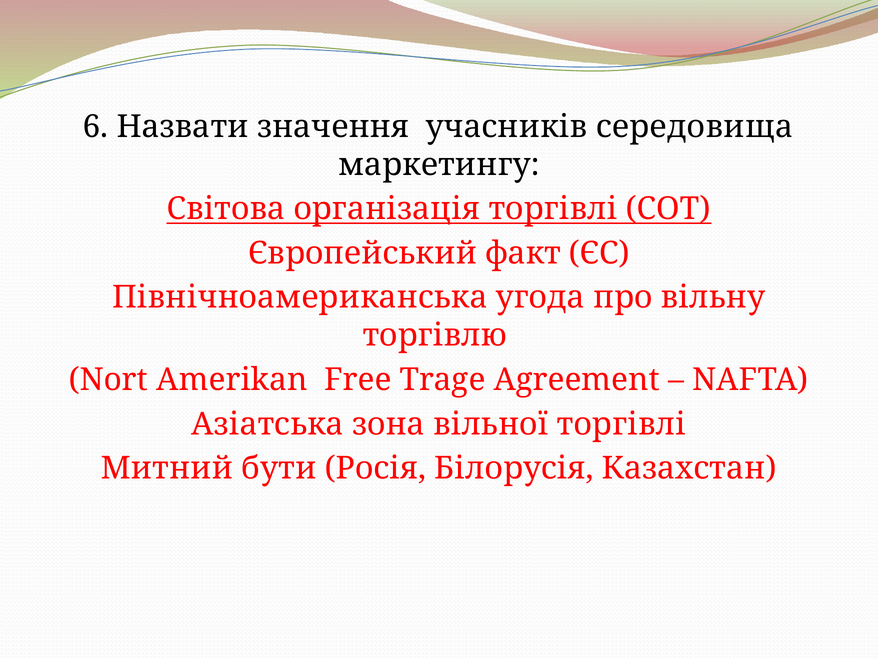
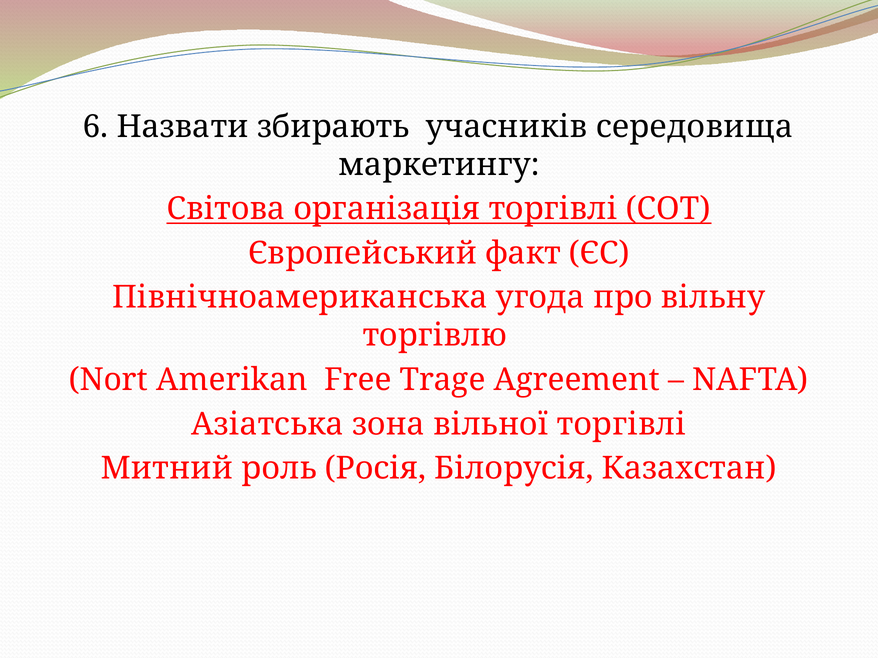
значення: значення -> збирають
бути: бути -> роль
